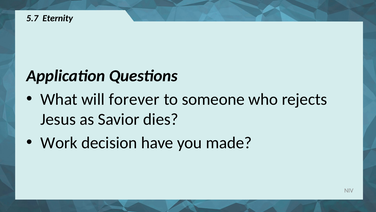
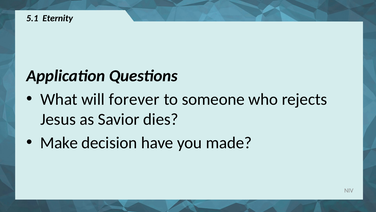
5.7: 5.7 -> 5.1
Work: Work -> Make
